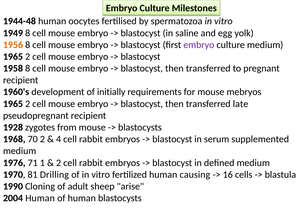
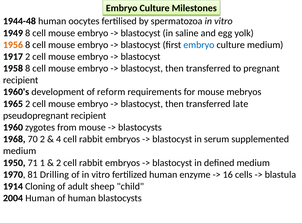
embryo at (199, 45) colour: purple -> blue
1965 at (13, 57): 1965 -> 1917
initially: initially -> reform
1928: 1928 -> 1960
1976: 1976 -> 1950
causing: causing -> enzyme
1990: 1990 -> 1914
arise: arise -> child
